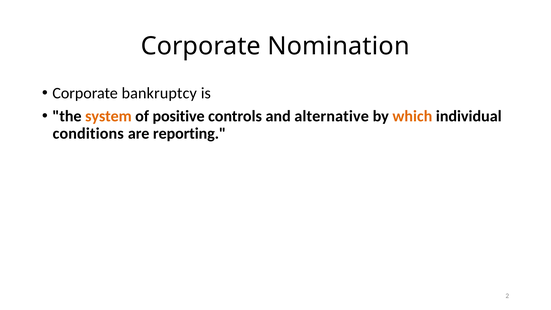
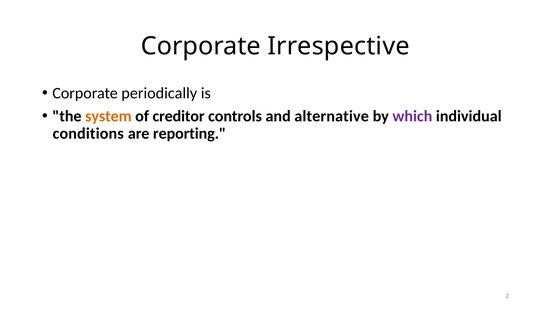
Nomination: Nomination -> Irrespective
bankruptcy: bankruptcy -> periodically
positive: positive -> creditor
which colour: orange -> purple
